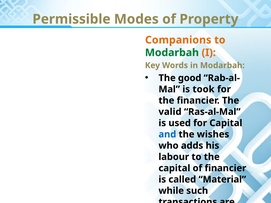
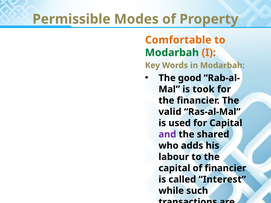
Companions: Companions -> Comfortable
and colour: blue -> purple
wishes: wishes -> shared
Material: Material -> Interest
